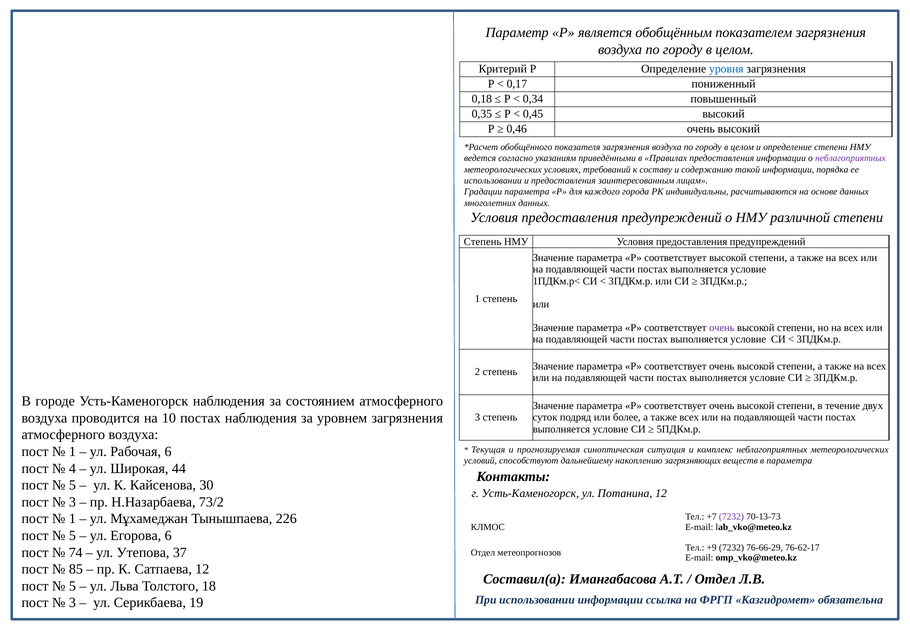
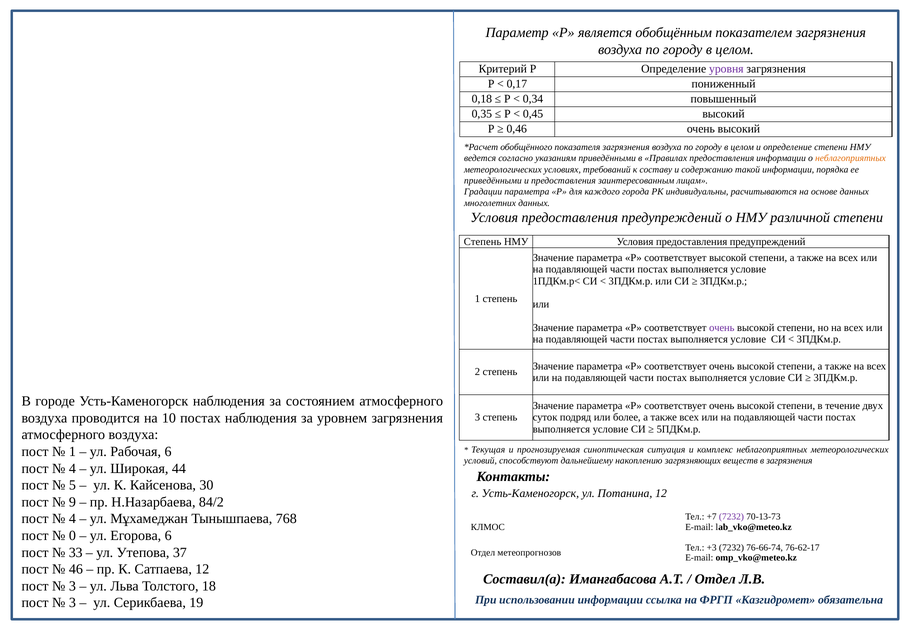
уровня colour: blue -> purple
неблагоприятных at (851, 158) colour: purple -> orange
использовании at (493, 181): использовании -> приведёнными
в параметра: параметра -> загрязнения
3 at (72, 502): 3 -> 9
73/2: 73/2 -> 84/2
1 at (72, 519): 1 -> 4
226: 226 -> 768
5 at (72, 536): 5 -> 0
+9: +9 -> +3
76-66-29: 76-66-29 -> 76-66-74
74: 74 -> 33
85: 85 -> 46
5 at (72, 586): 5 -> 3
